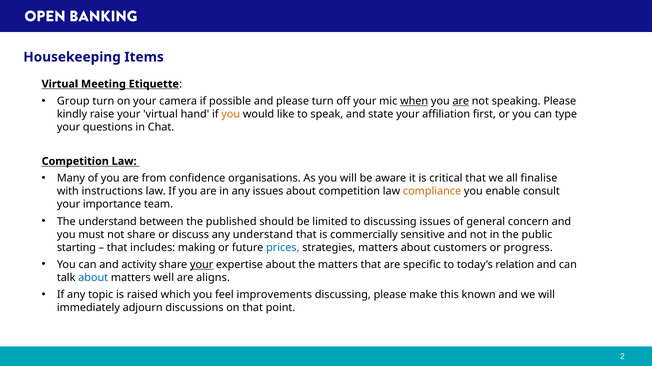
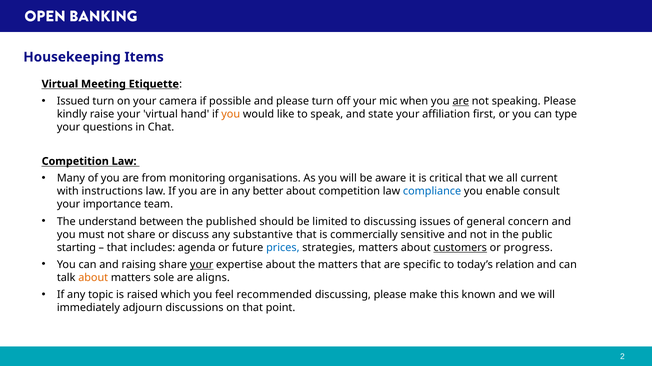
Group: Group -> Issued
when underline: present -> none
confidence: confidence -> monitoring
finalise: finalise -> current
any issues: issues -> better
compliance colour: orange -> blue
any understand: understand -> substantive
making: making -> agenda
customers underline: none -> present
activity: activity -> raising
about at (93, 278) colour: blue -> orange
well: well -> sole
improvements: improvements -> recommended
